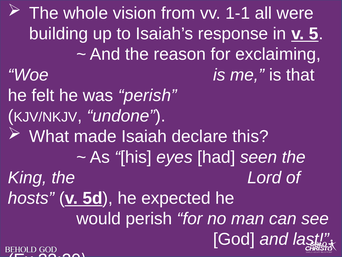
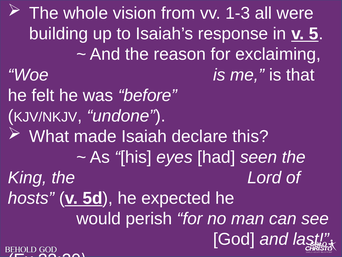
1-1: 1-1 -> 1-3
was perish: perish -> before
